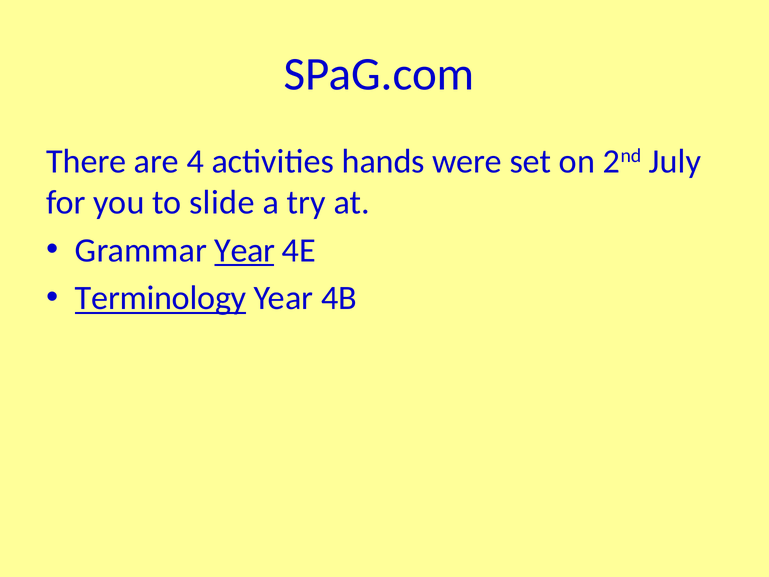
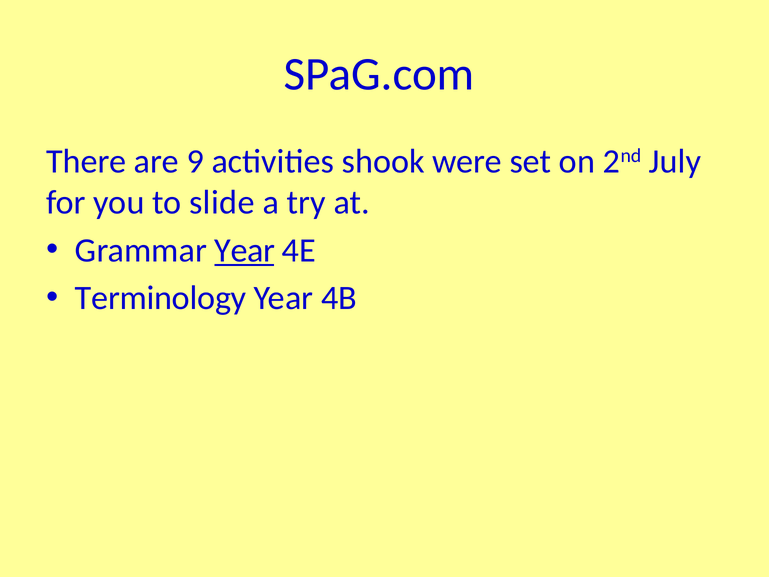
4: 4 -> 9
hands: hands -> shook
Terminology underline: present -> none
